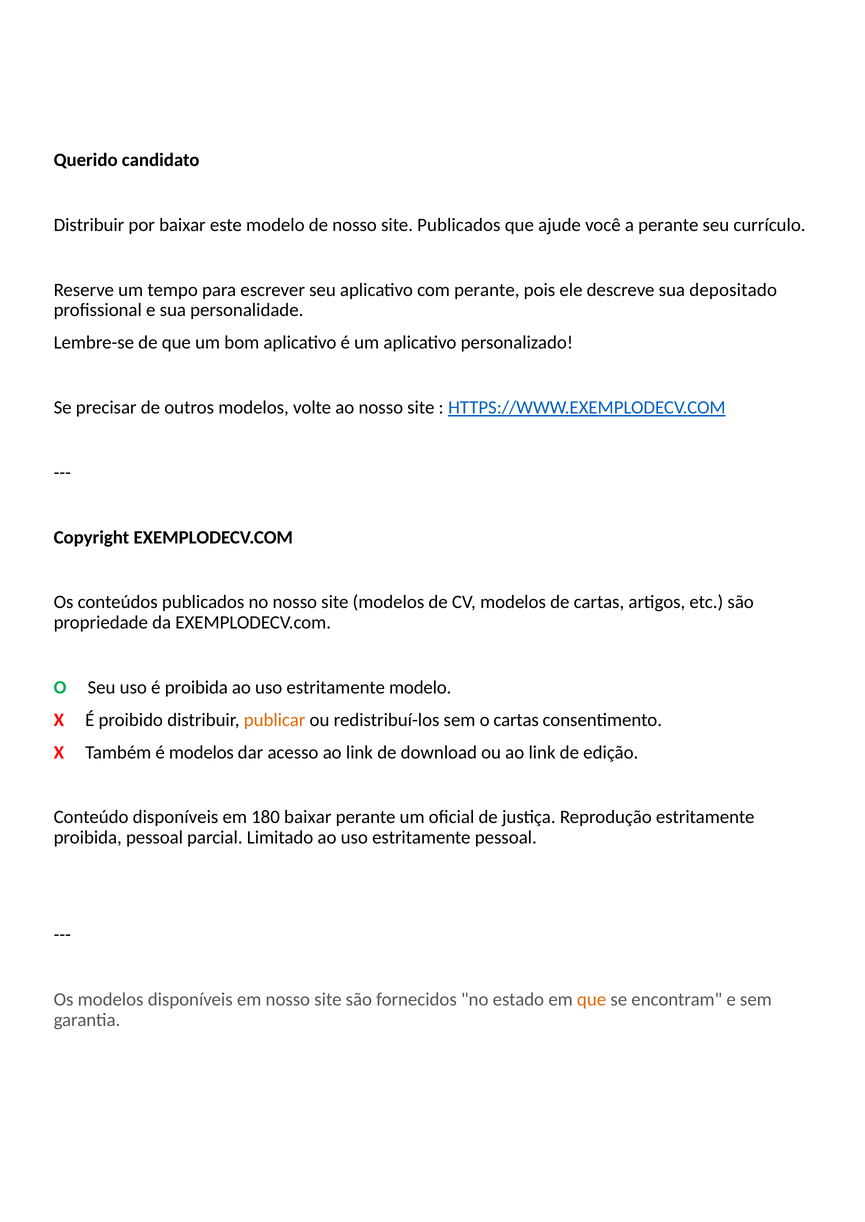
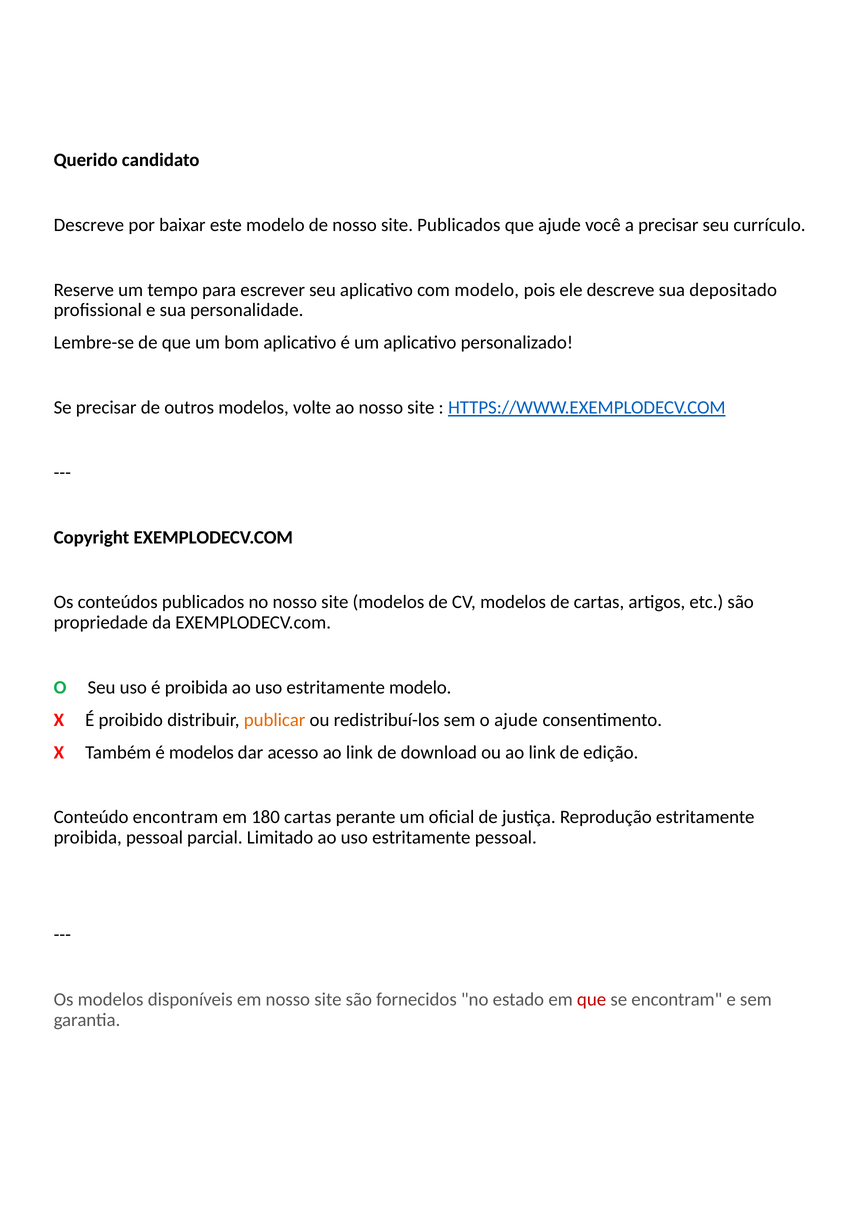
Distribuir at (89, 225): Distribuir -> Descreve
a perante: perante -> precisar
com perante: perante -> modelo
o cartas: cartas -> ajude
Conteúdo disponíveis: disponíveis -> encontram
180 baixar: baixar -> cartas
que at (592, 1000) colour: orange -> red
